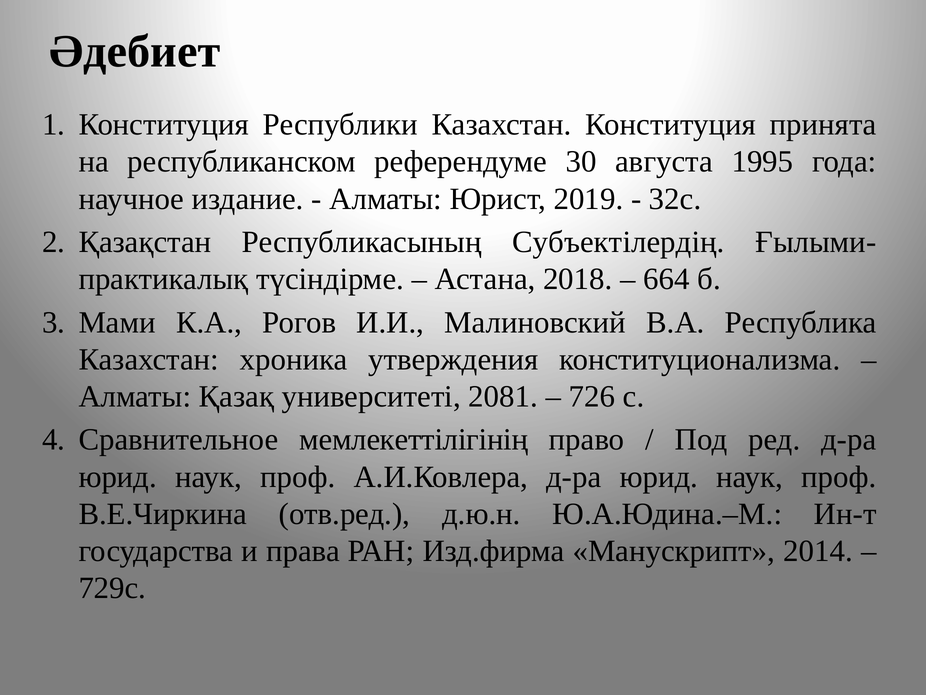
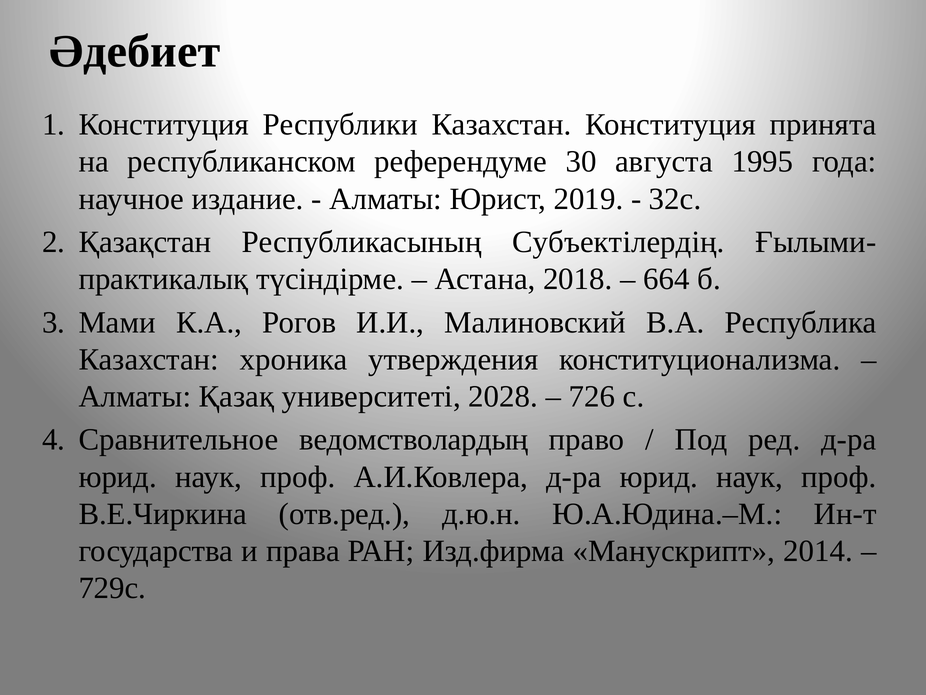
2081: 2081 -> 2028
мемлекеттілігінің: мемлекеттілігінің -> ведомстволардың
